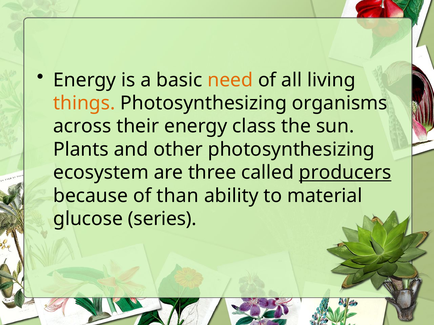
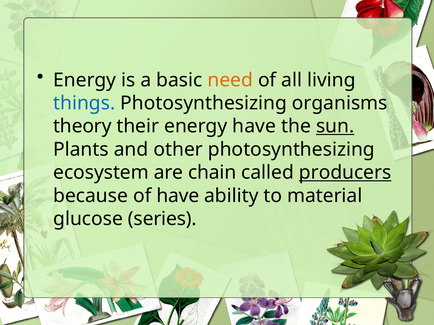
things colour: orange -> blue
across: across -> theory
energy class: class -> have
sun underline: none -> present
three: three -> chain
of than: than -> have
